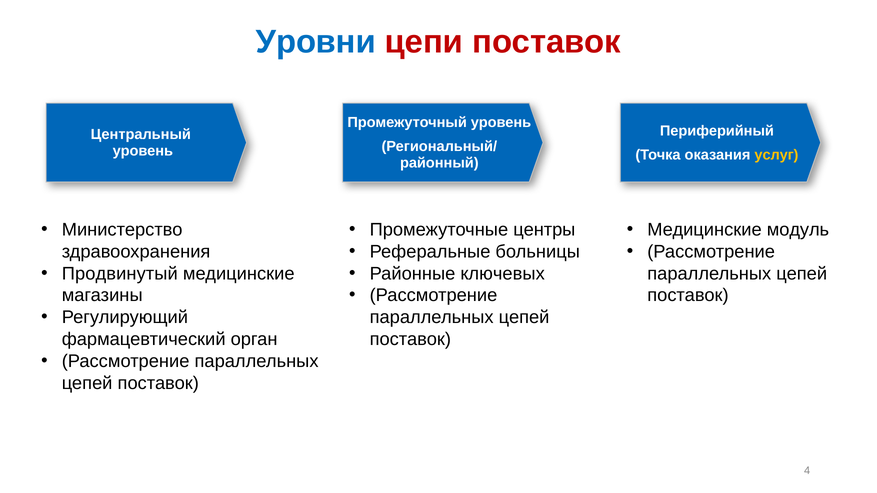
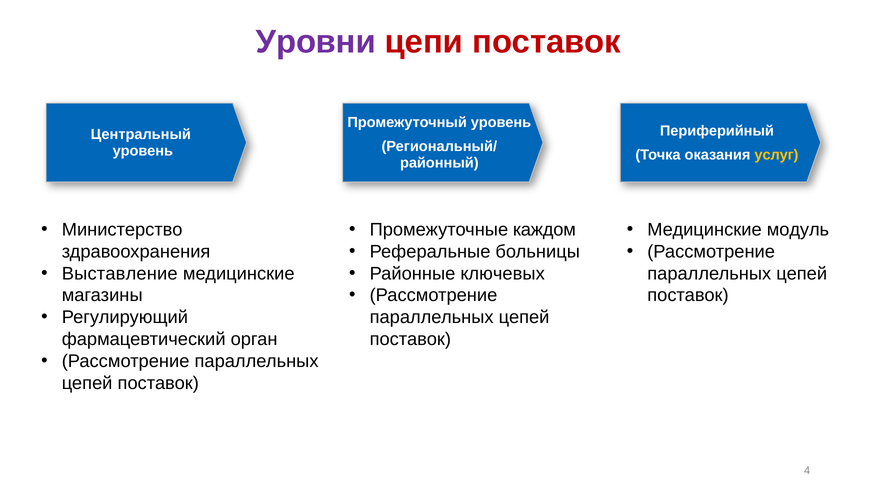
Уровни colour: blue -> purple
центры: центры -> каждом
Продвинутый: Продвинутый -> Выставление
